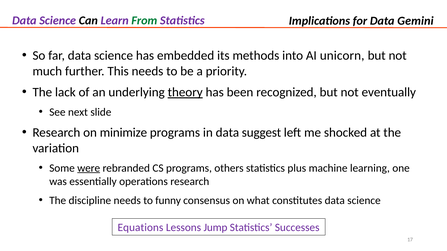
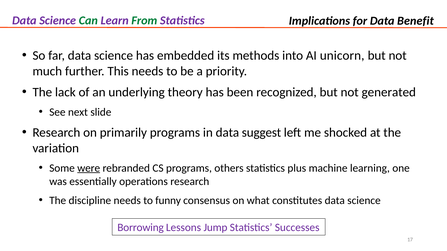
Can colour: black -> green
Gemini: Gemini -> Benefit
theory underline: present -> none
eventually: eventually -> generated
minimize: minimize -> primarily
Equations: Equations -> Borrowing
